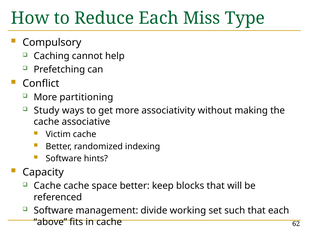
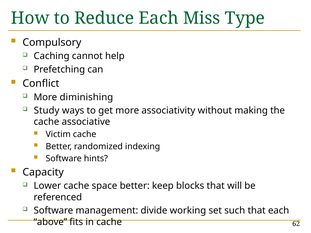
partitioning: partitioning -> diminishing
Cache at (47, 186): Cache -> Lower
